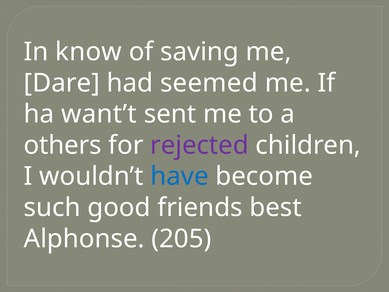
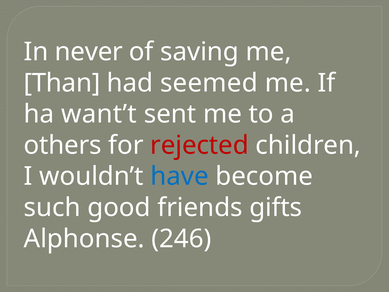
know: know -> never
Dare: Dare -> Than
rejected colour: purple -> red
best: best -> gifts
205: 205 -> 246
